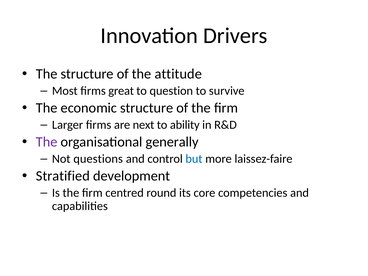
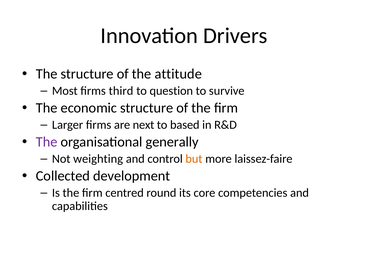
great: great -> third
ability: ability -> based
questions: questions -> weighting
but colour: blue -> orange
Stratified: Stratified -> Collected
